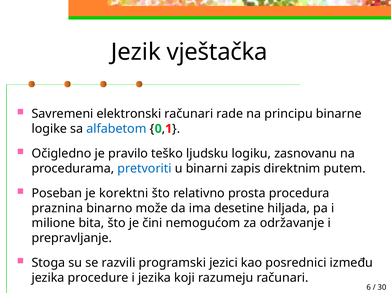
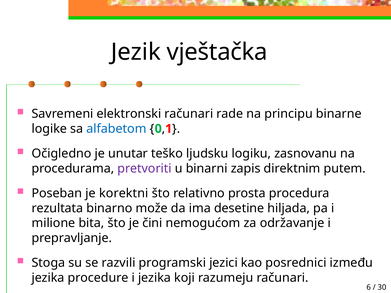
pravilo: pravilo -> unutar
pretvoriti colour: blue -> purple
praznina: praznina -> rezultata
